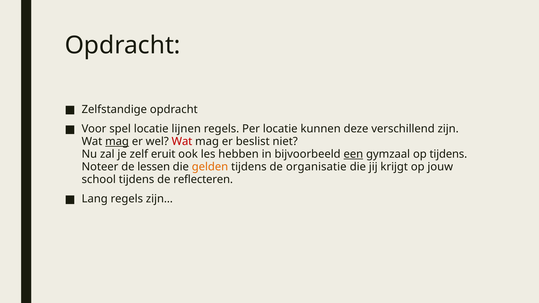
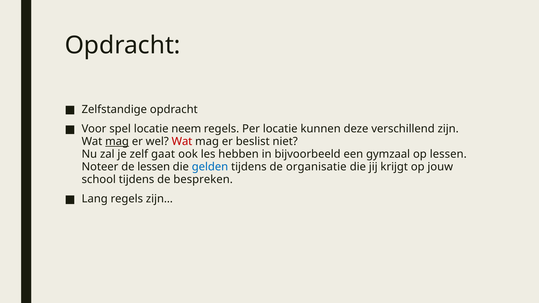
lijnen: lijnen -> neem
eruit: eruit -> gaat
een underline: present -> none
op tijdens: tijdens -> lessen
gelden colour: orange -> blue
reflecteren: reflecteren -> bespreken
